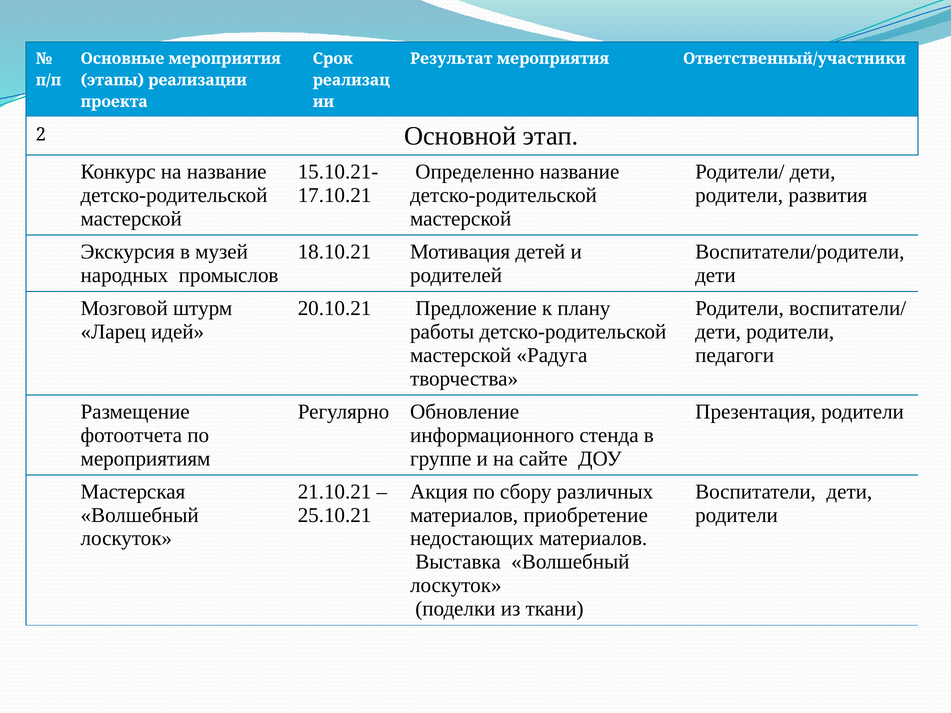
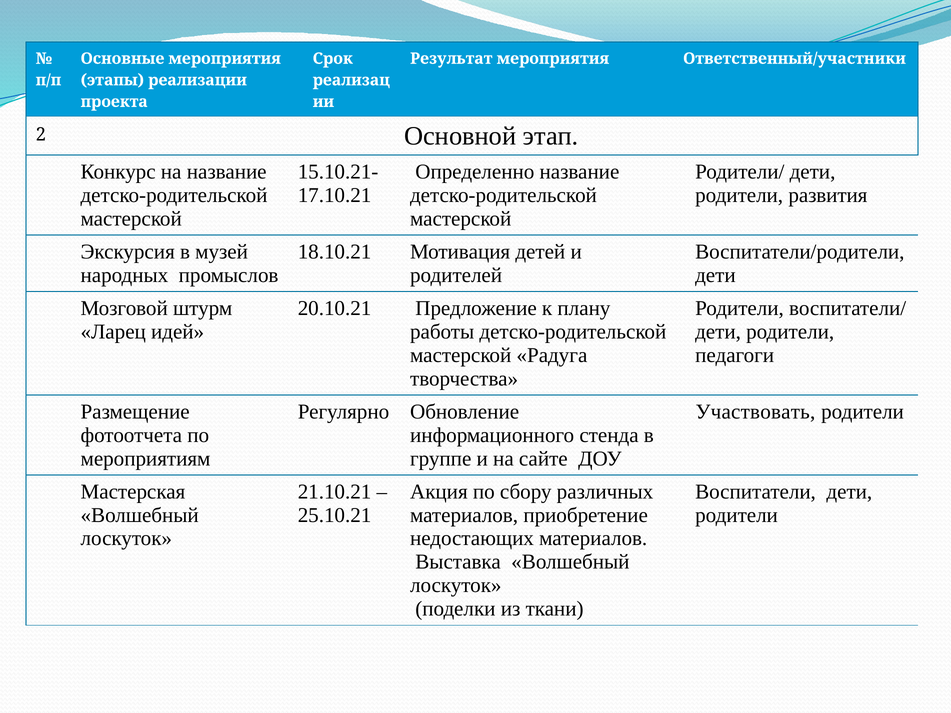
Презентация: Презентация -> Участвовать
